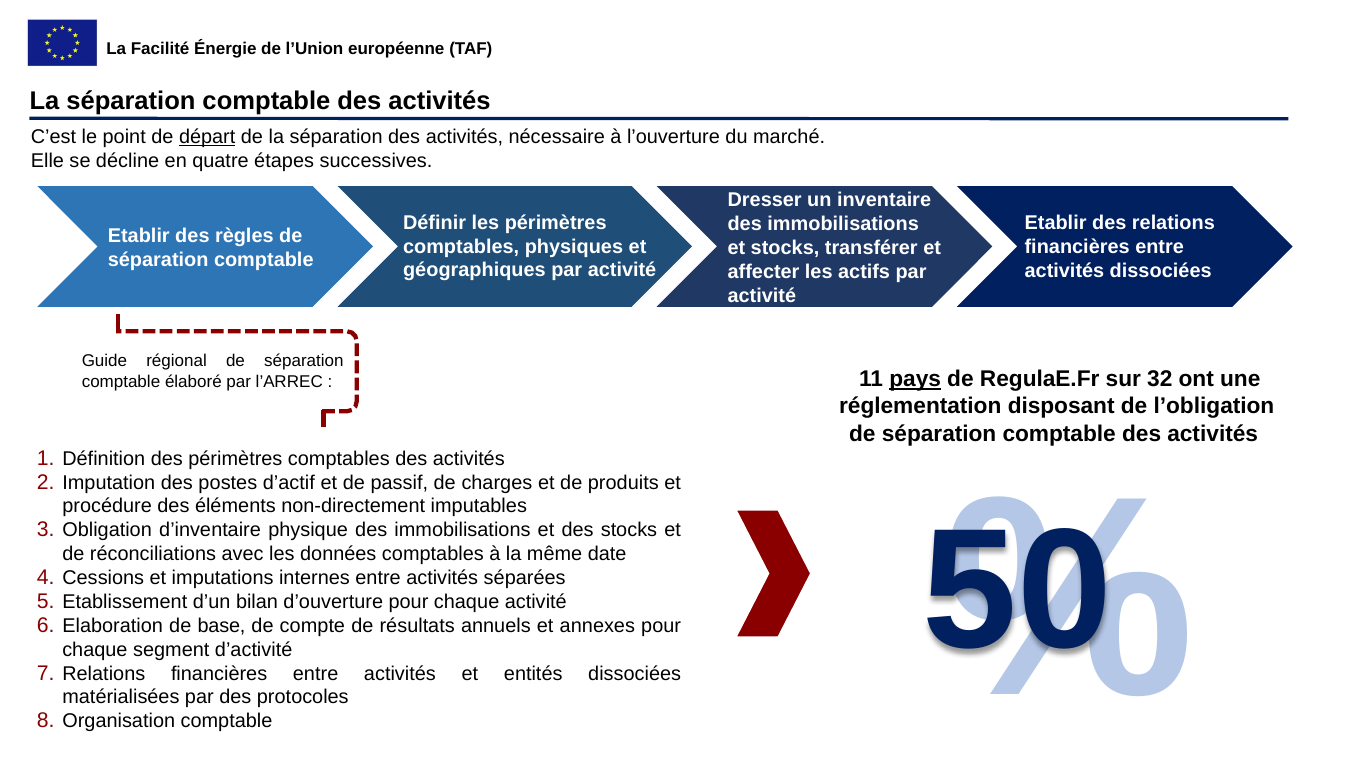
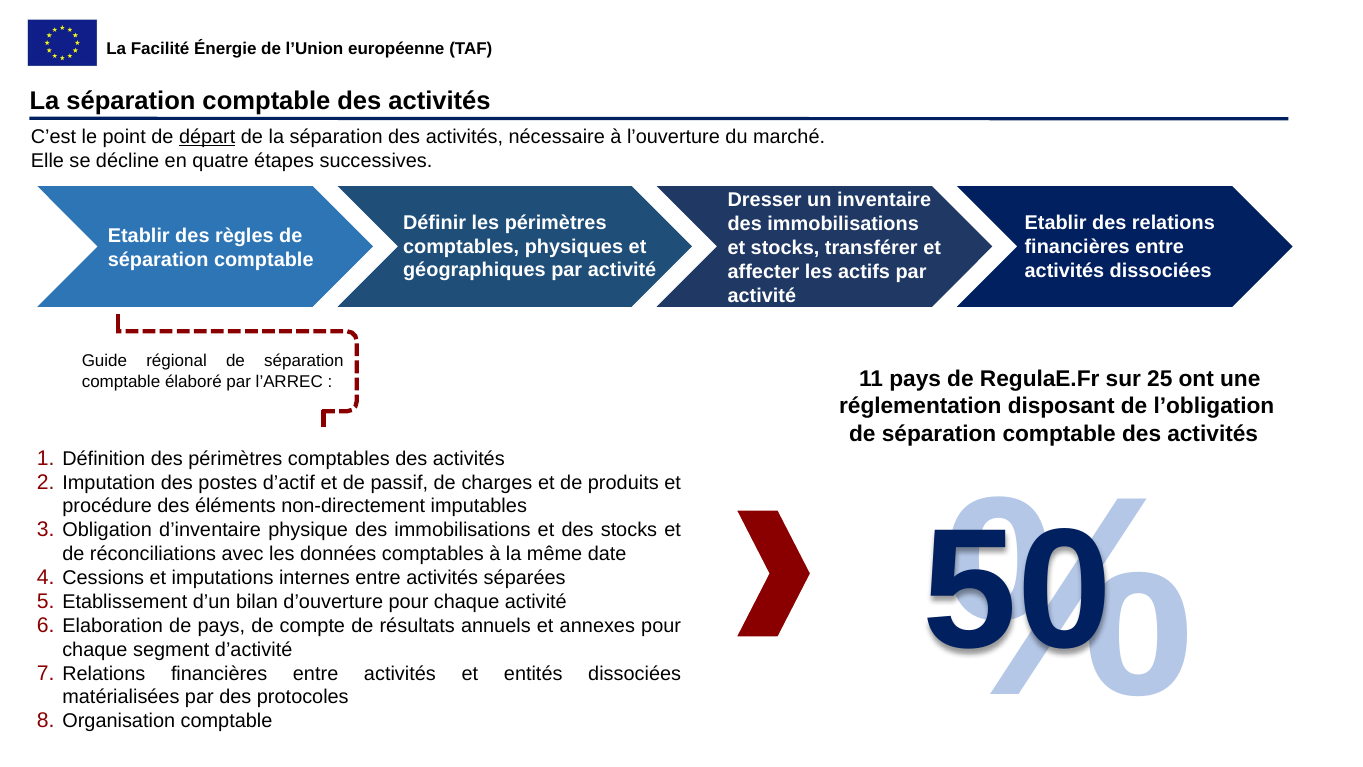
pays at (915, 379) underline: present -> none
32: 32 -> 25
de base: base -> pays
